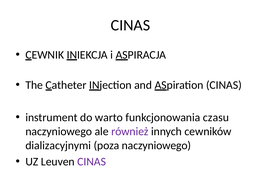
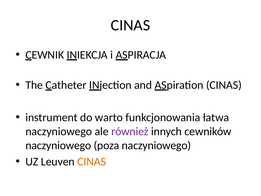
czasu: czasu -> łatwa
dializacyjnymi at (58, 145): dializacyjnymi -> naczyniowego
CINAS at (92, 162) colour: purple -> orange
